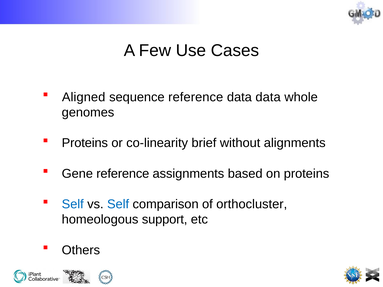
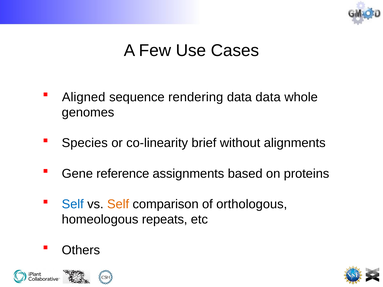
sequence reference: reference -> rendering
Proteins at (85, 143): Proteins -> Species
Self at (118, 204) colour: blue -> orange
orthocluster: orthocluster -> orthologous
support: support -> repeats
